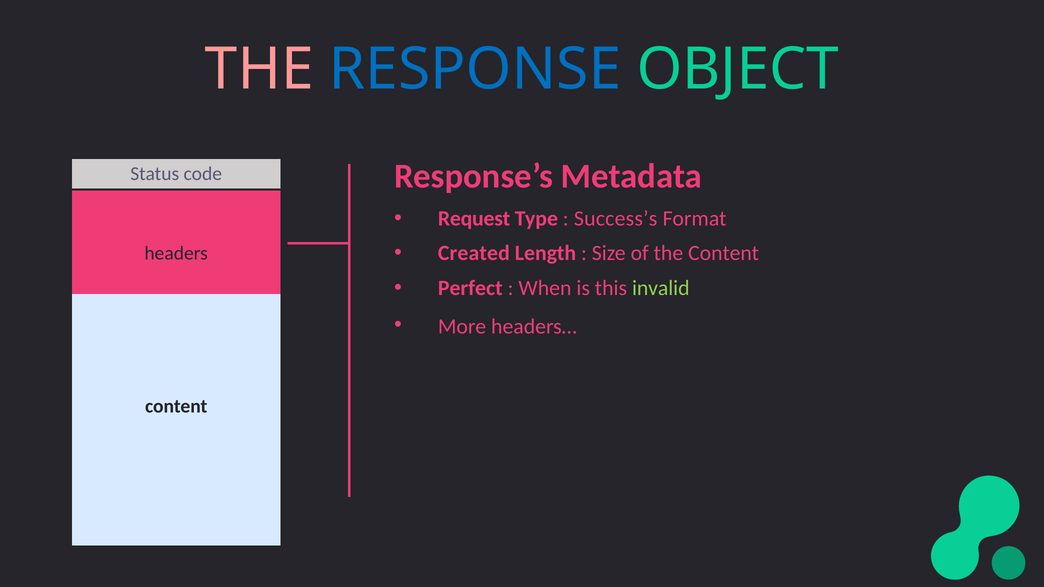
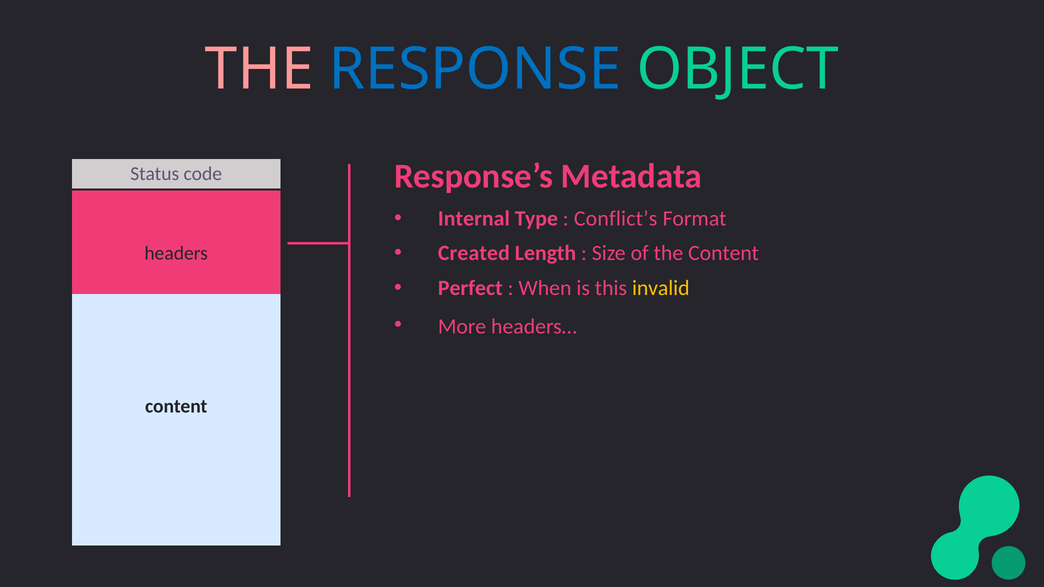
Request: Request -> Internal
Success’s: Success’s -> Conflict’s
invalid colour: light green -> yellow
